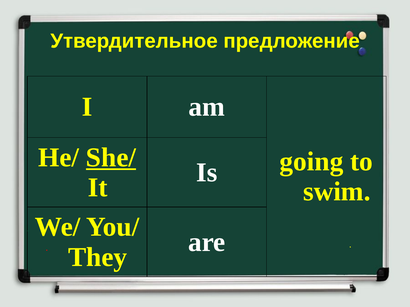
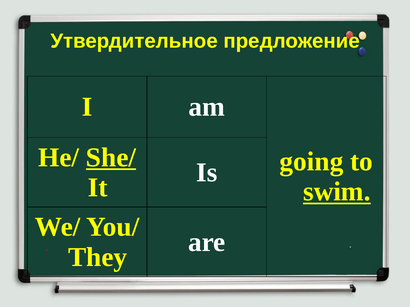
swim underline: none -> present
